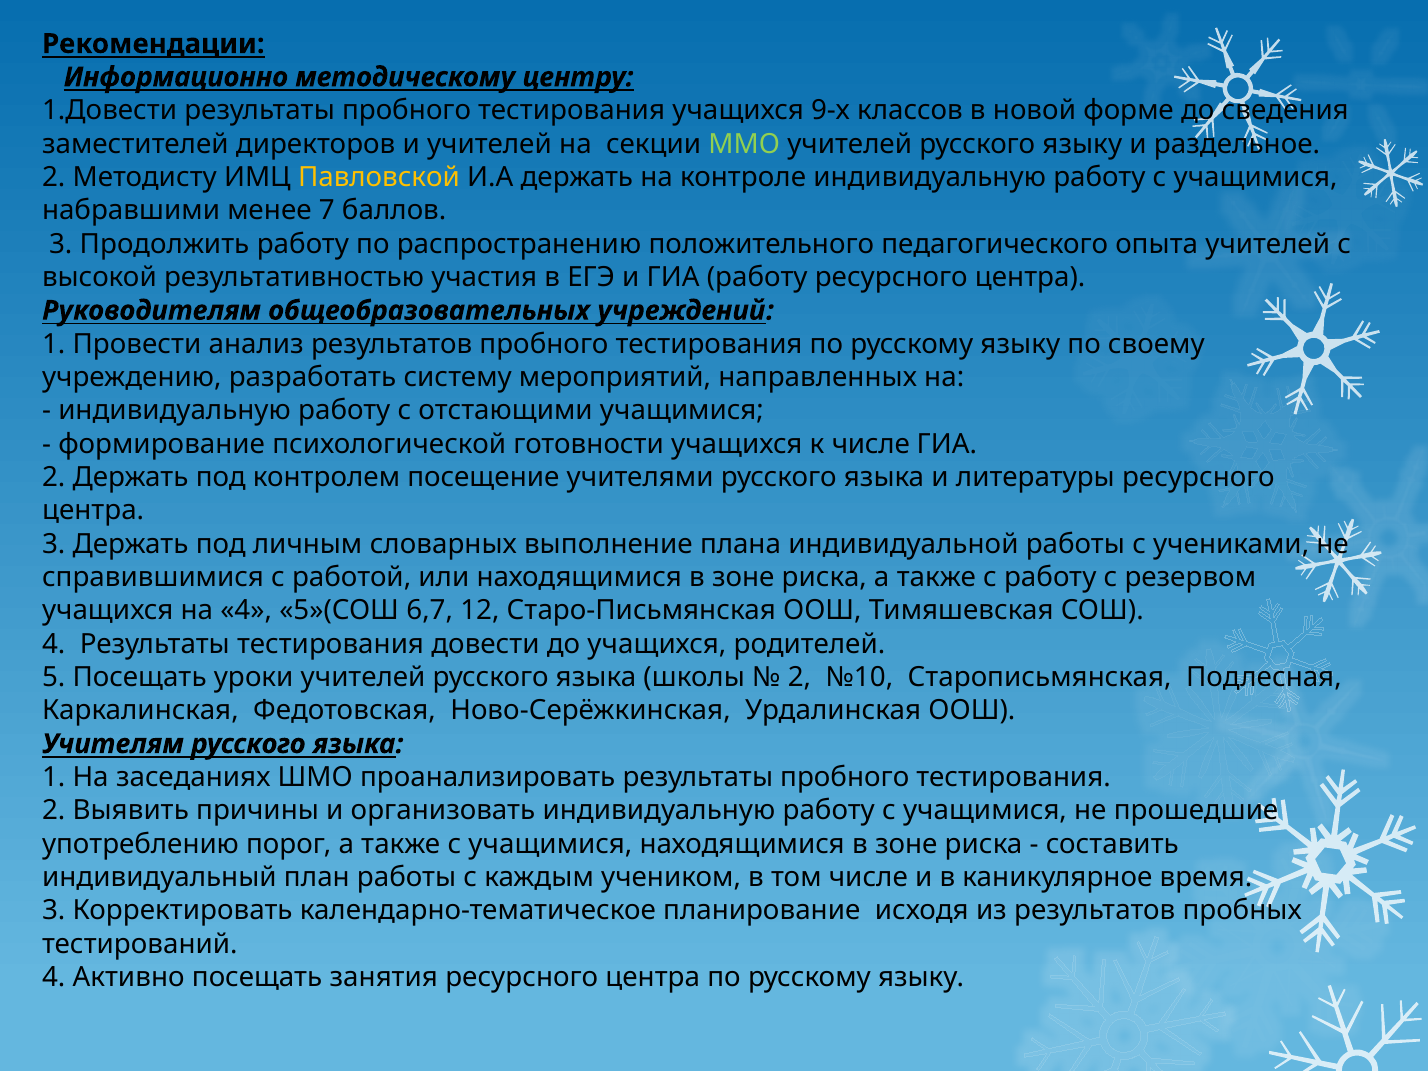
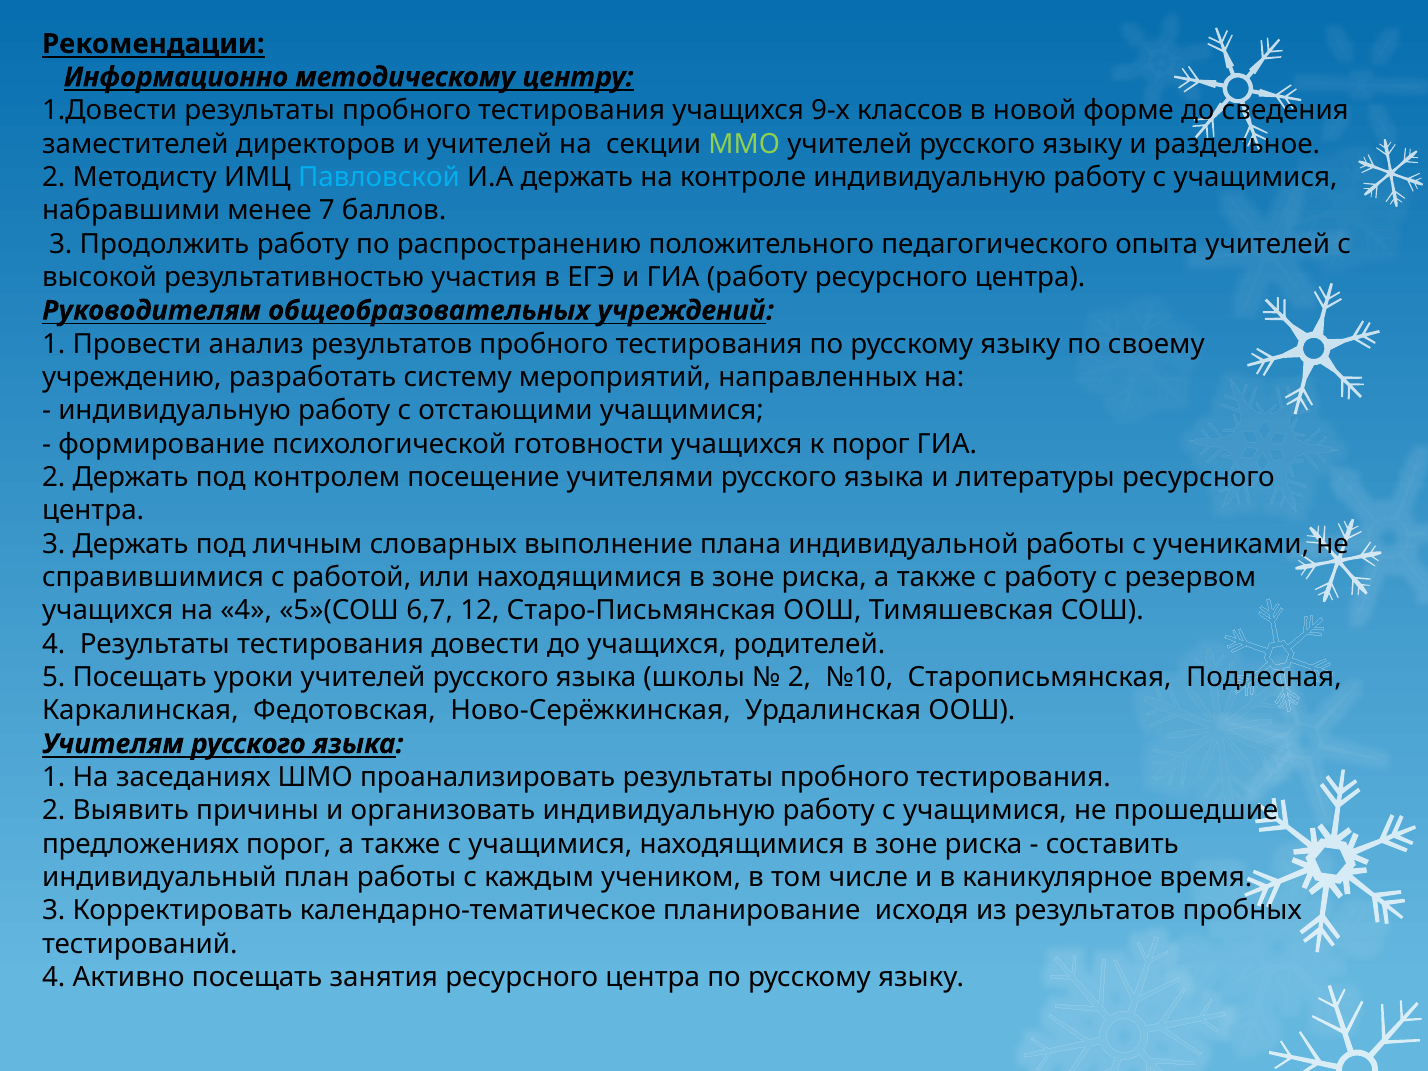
Павловской colour: yellow -> light blue
к числе: числе -> порог
употреблению: употреблению -> предложениях
